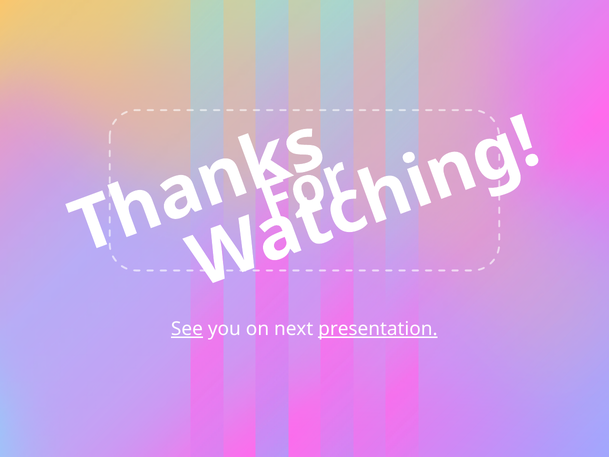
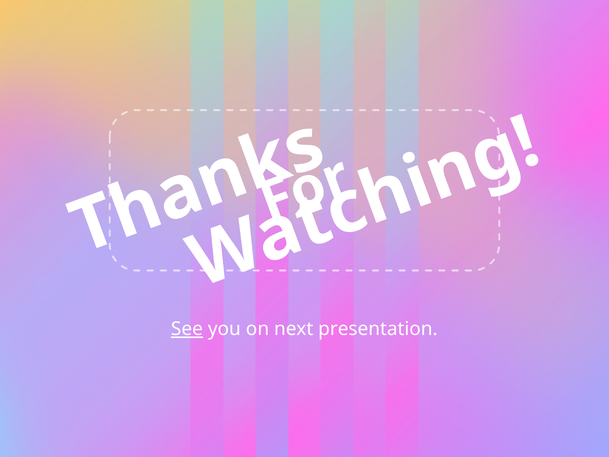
presentation underline: present -> none
